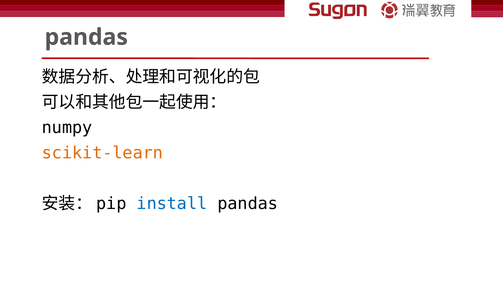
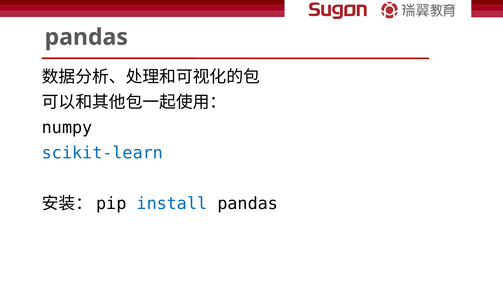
scikit-learn colour: orange -> blue
